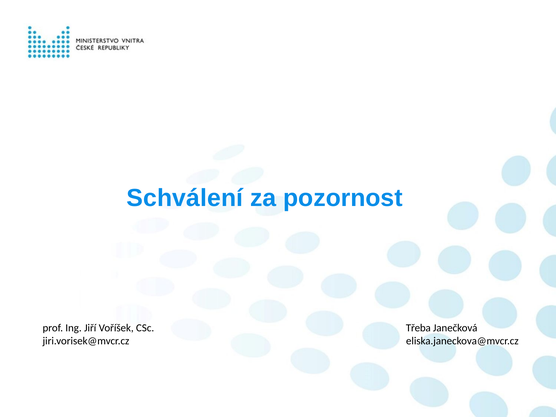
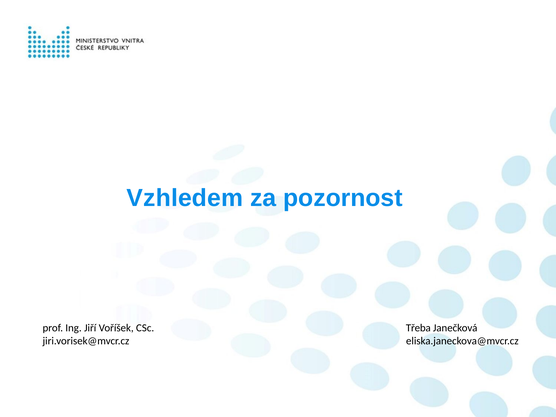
Schválení: Schválení -> Vzhledem
